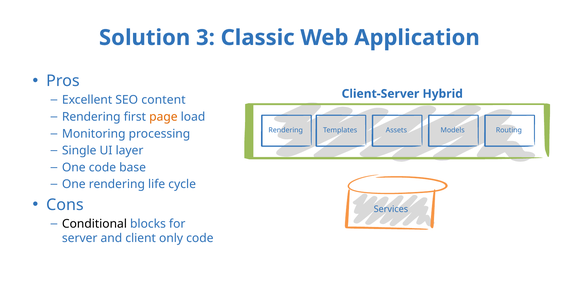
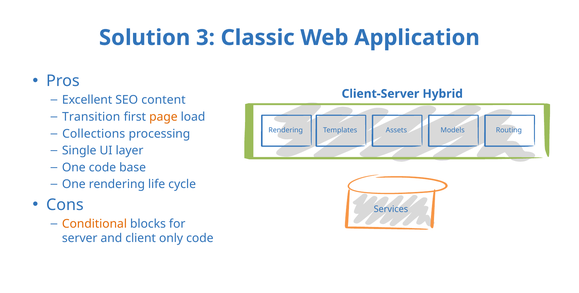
Rendering at (91, 117): Rendering -> Transition
Monitoring: Monitoring -> Collections
Conditional colour: black -> orange
